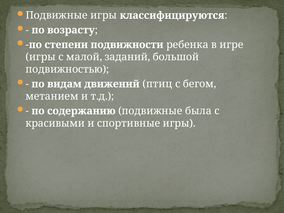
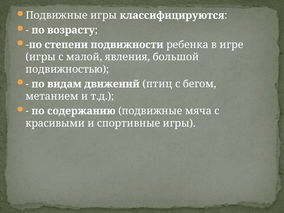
заданий: заданий -> явления
была: была -> мяча
